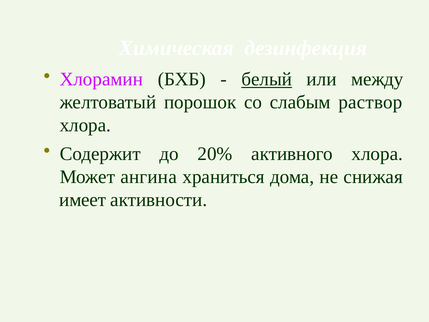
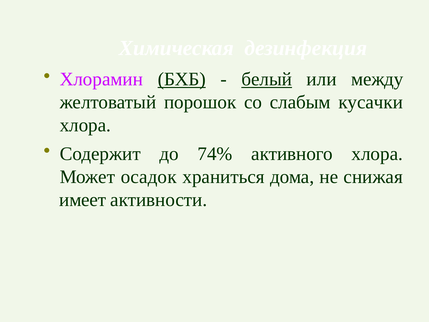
БХБ underline: none -> present
раствор: раствор -> кусачки
20%: 20% -> 74%
ангина: ангина -> осадок
